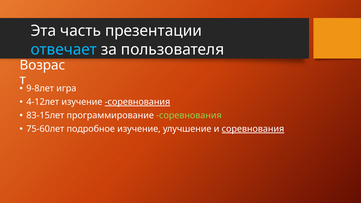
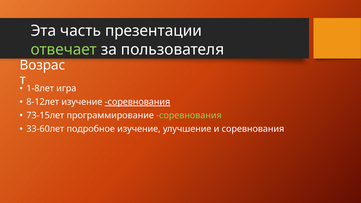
отвечает colour: light blue -> light green
9-8лет: 9-8лет -> 1-8лет
4-12лет: 4-12лет -> 8-12лет
83-15лет: 83-15лет -> 73-15лет
75-60лет: 75-60лет -> 33-60лет
соревнования at (253, 129) underline: present -> none
